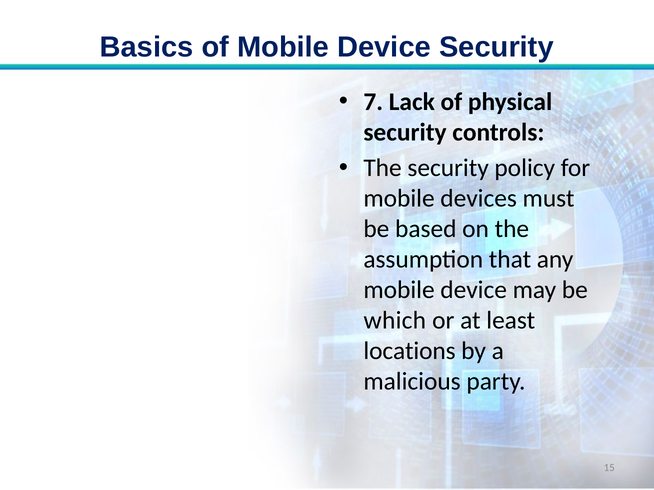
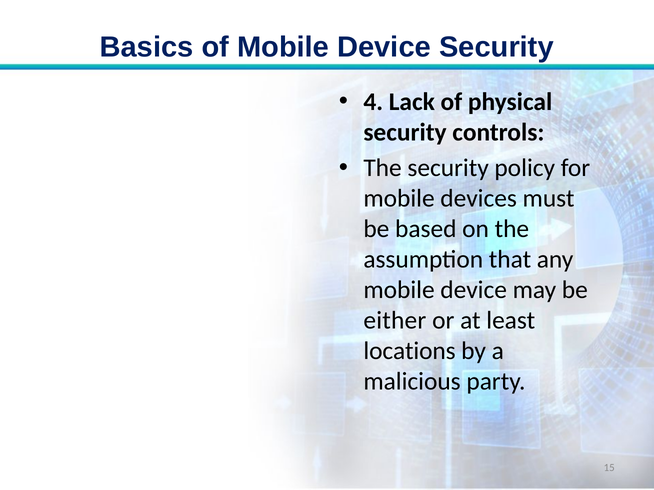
7: 7 -> 4
which: which -> either
